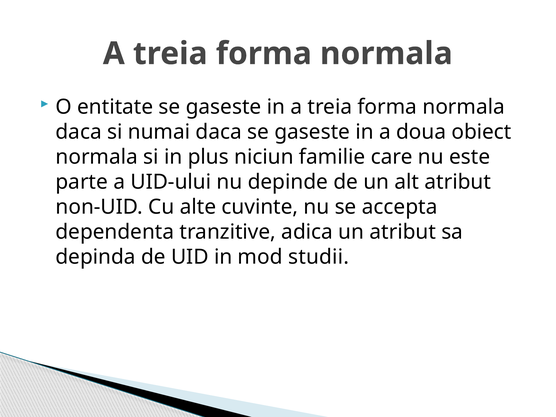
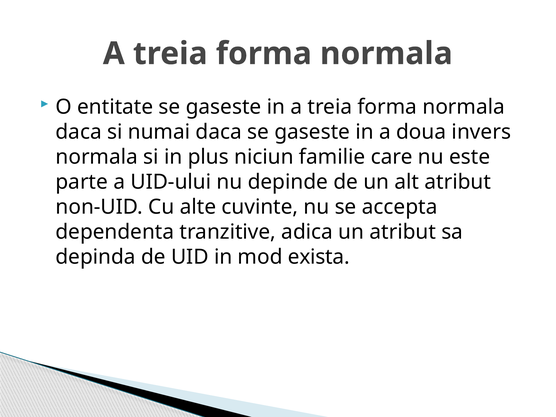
obiect: obiect -> invers
studii: studii -> exista
